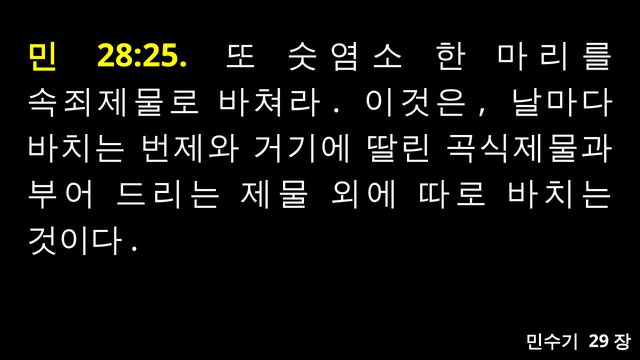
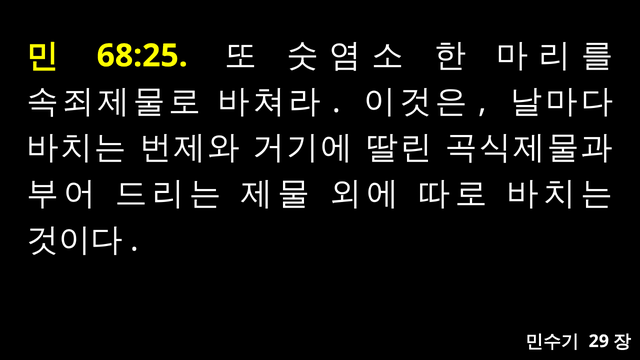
28:25: 28:25 -> 68:25
